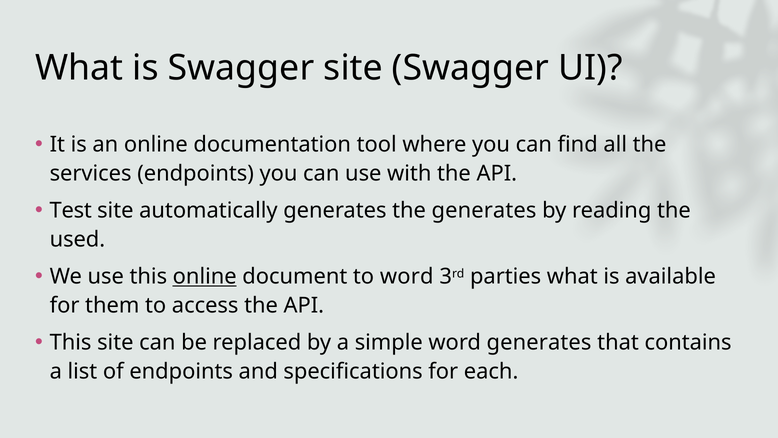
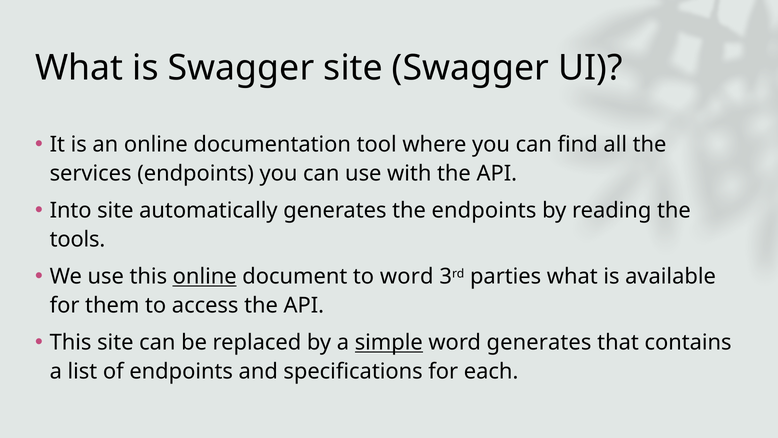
Test: Test -> Into
the generates: generates -> endpoints
used: used -> tools
simple underline: none -> present
